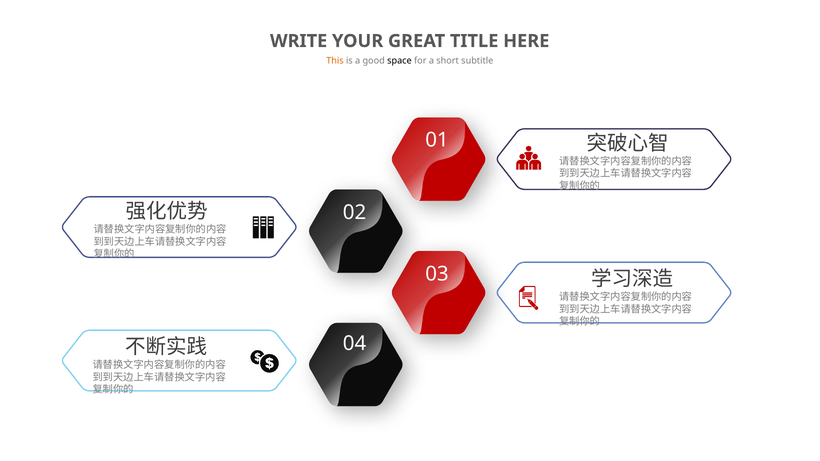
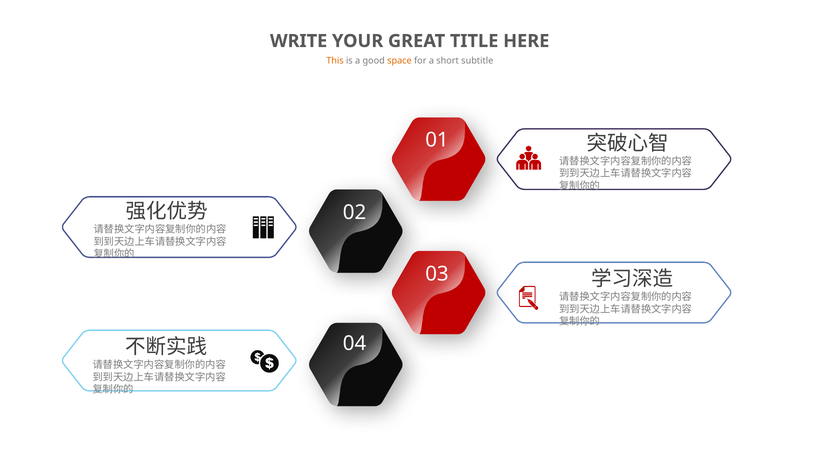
space colour: black -> orange
